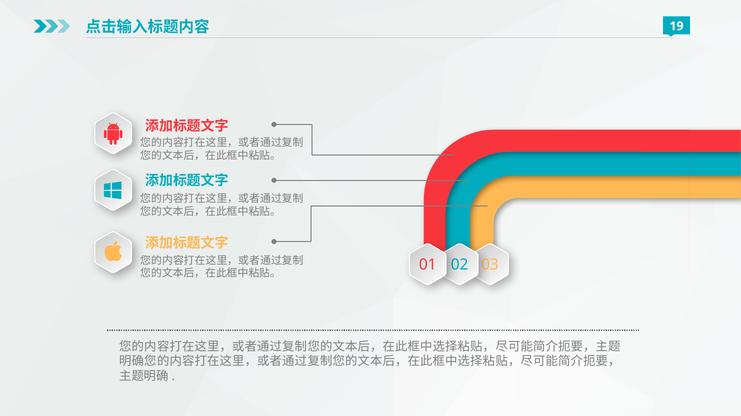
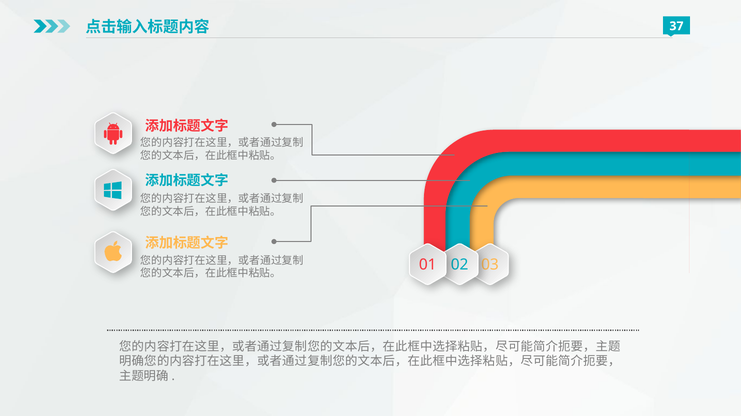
19: 19 -> 37
